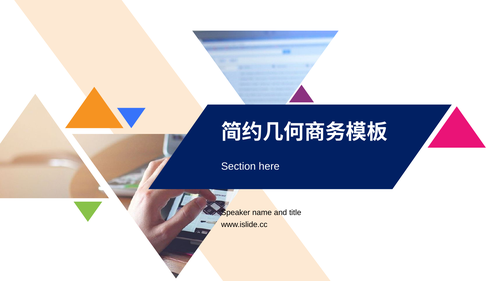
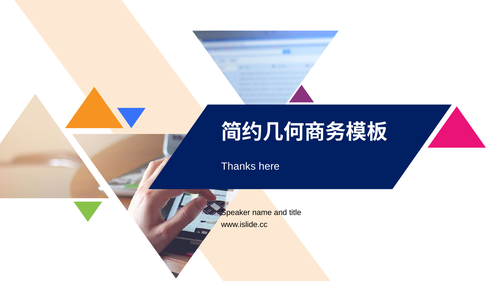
Section: Section -> Thanks
